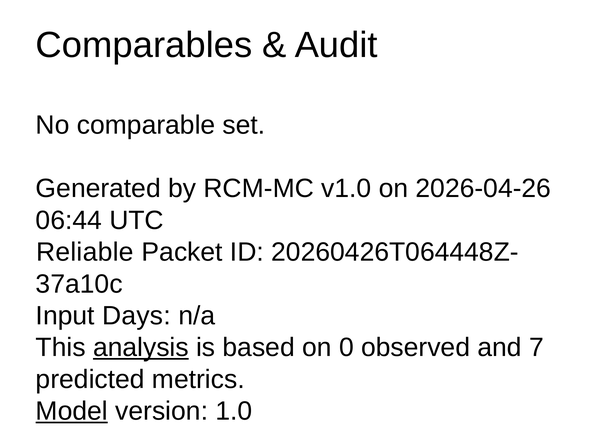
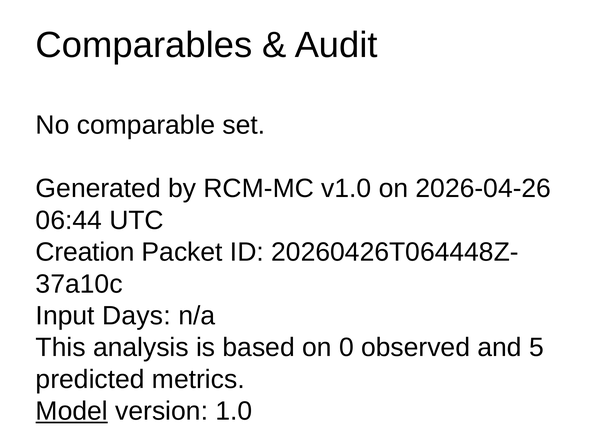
Reliable: Reliable -> Creation
analysis underline: present -> none
7: 7 -> 5
